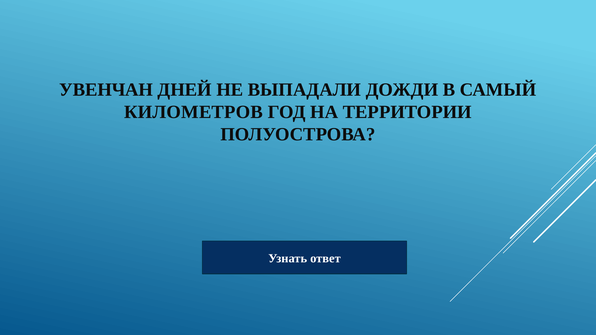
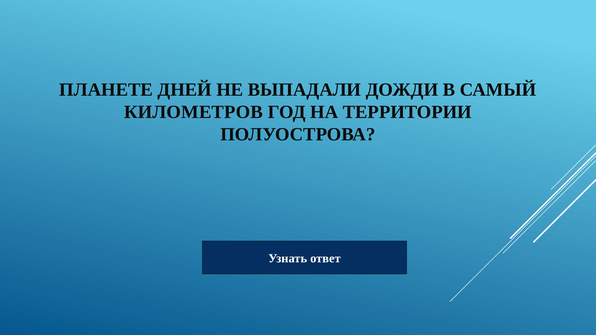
УВЕНЧАН: УВЕНЧАН -> ПЛАНЕТЕ
